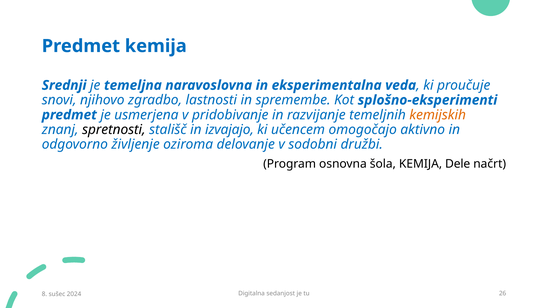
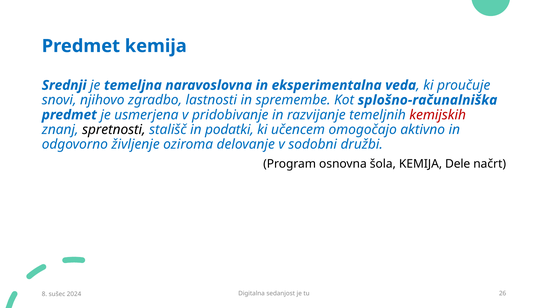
splošno-eksperimenti: splošno-eksperimenti -> splošno-računalniška
kemijskih colour: orange -> red
izvajajo: izvajajo -> podatki
